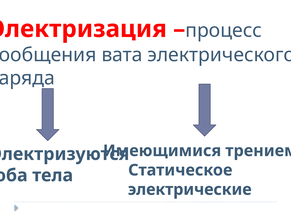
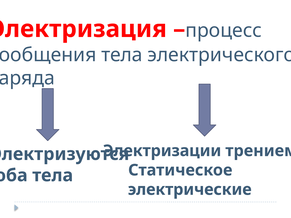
вата at (122, 55): вата -> тела
Имеющимися: Имеющимися -> Электризации
